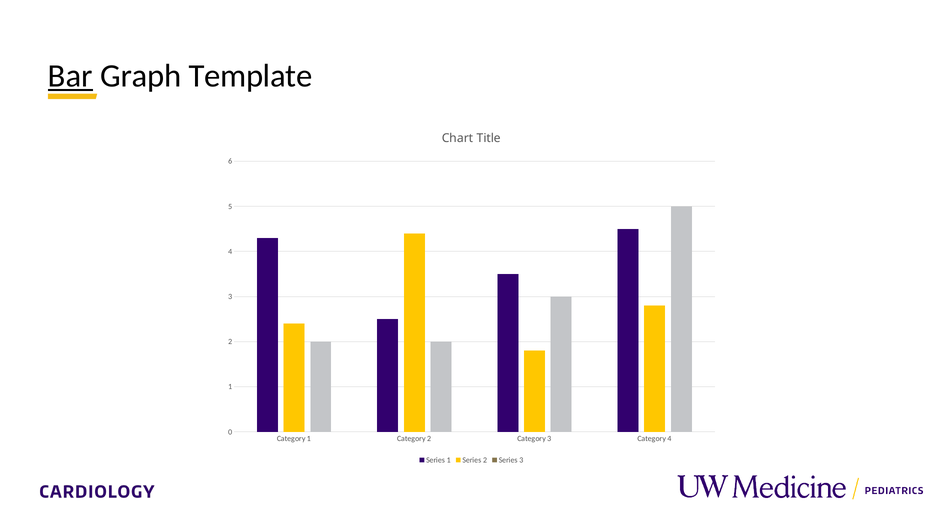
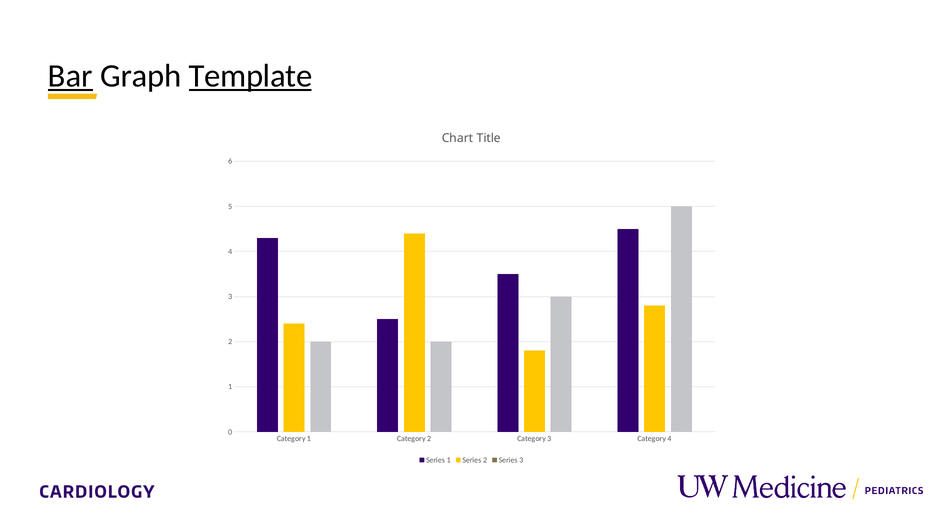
Template underline: none -> present
